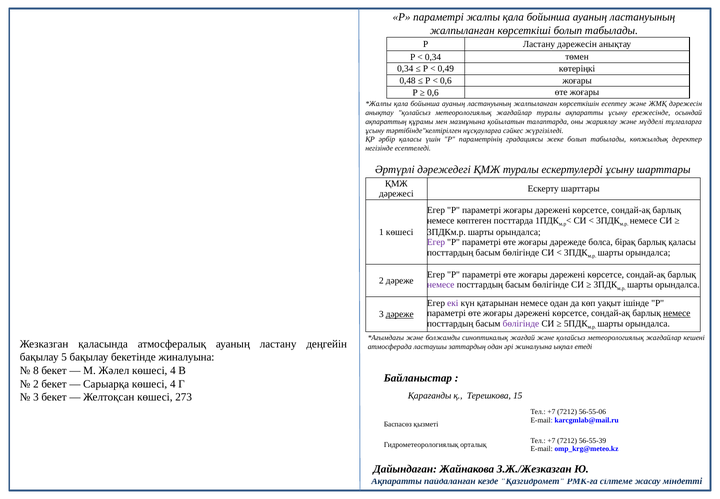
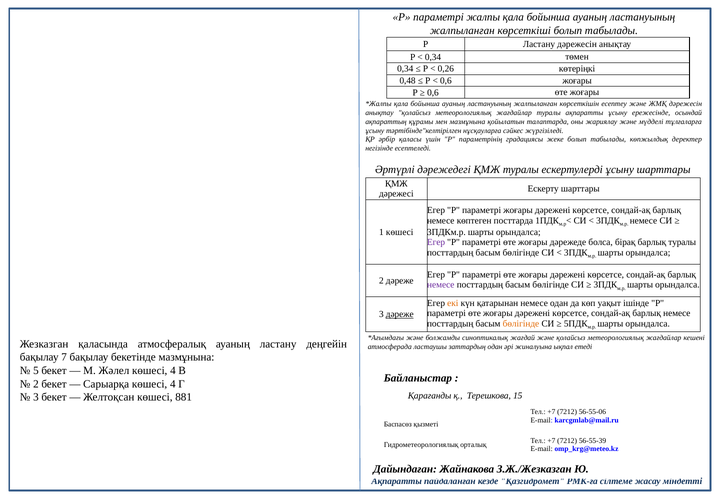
0,49: 0,49 -> 0,26
барлық қаласы: қаласы -> туралы
екі colour: purple -> orange
немесе at (677, 313) underline: present -> none
бөлігінде at (521, 323) colour: purple -> orange
5: 5 -> 7
бекетінде жиналуына: жиналуына -> мазмұнына
8: 8 -> 5
273: 273 -> 881
